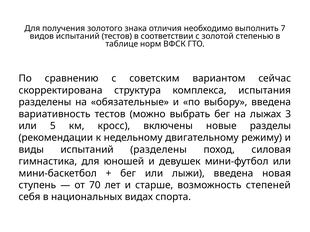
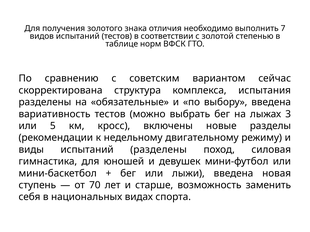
степеней: степеней -> заменить
